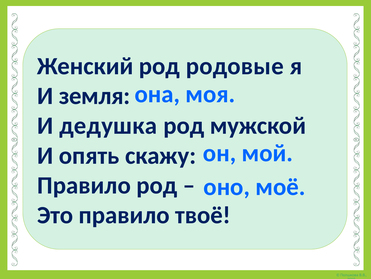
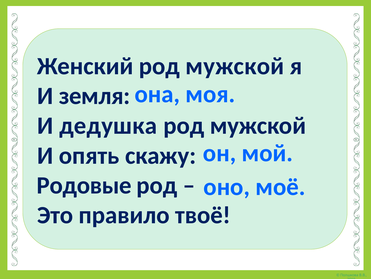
Женский род родовые: родовые -> мужской
Правило at (84, 185): Правило -> Родовые
